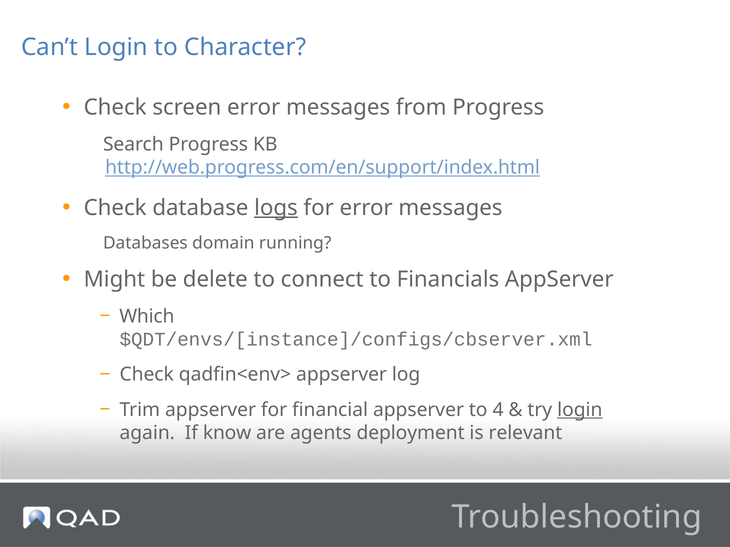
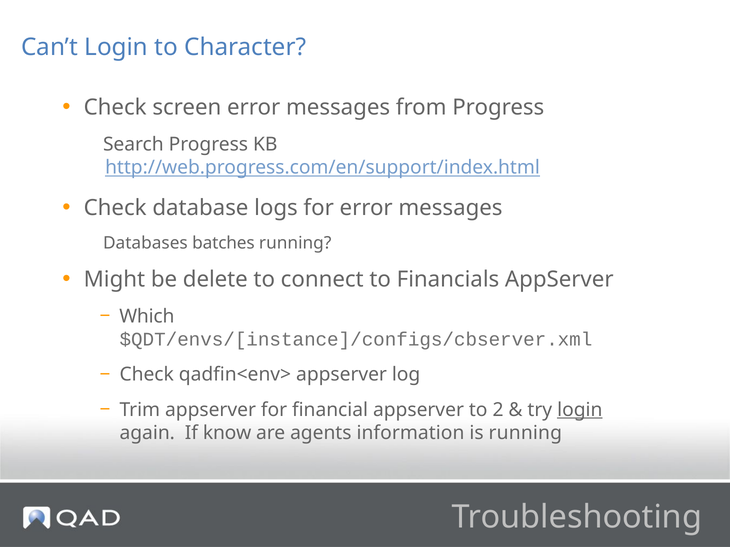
logs underline: present -> none
domain: domain -> batches
4: 4 -> 2
deployment: deployment -> information
is relevant: relevant -> running
